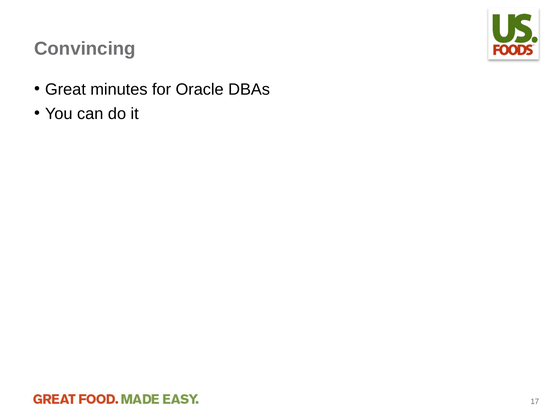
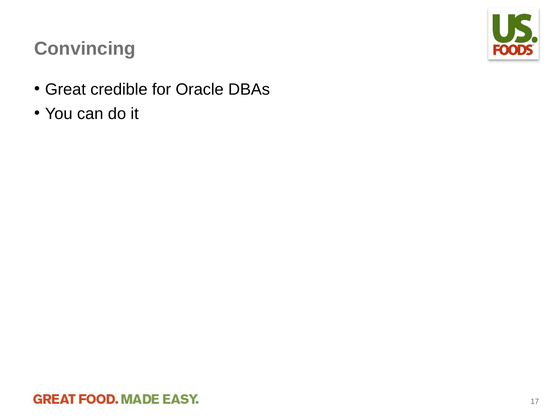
minutes: minutes -> credible
